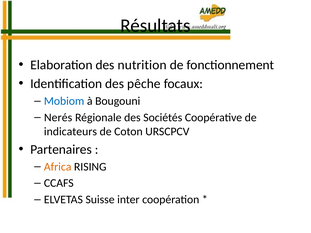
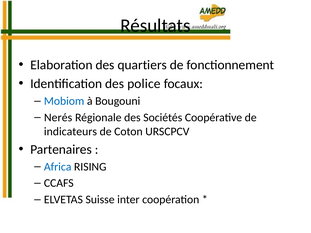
nutrition: nutrition -> quartiers
pêche: pêche -> police
Africa colour: orange -> blue
